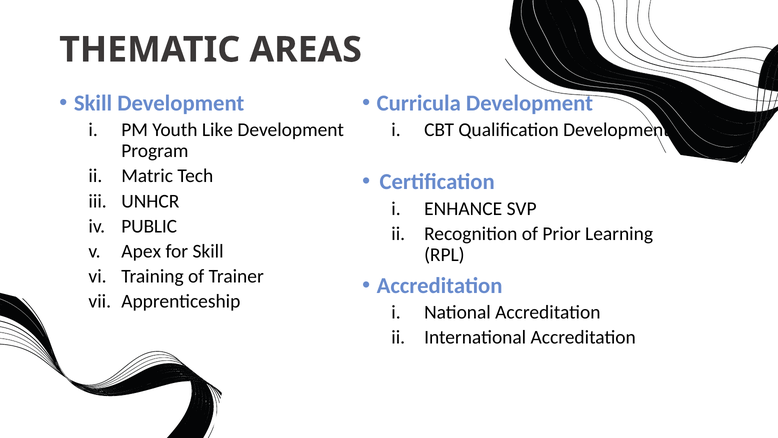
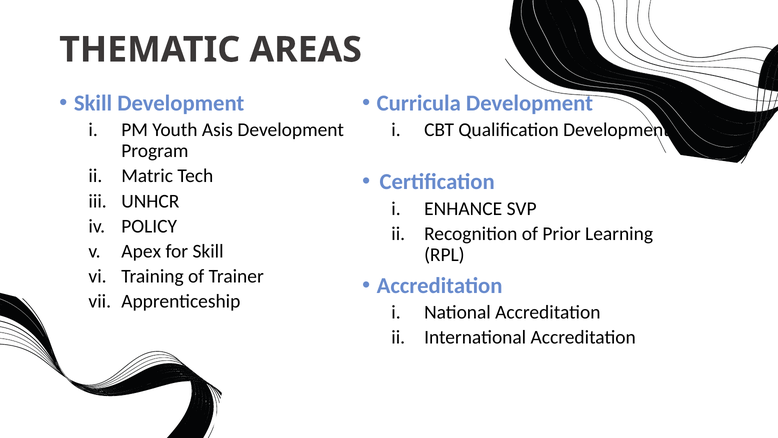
Like: Like -> Asis
PUBLIC: PUBLIC -> POLICY
